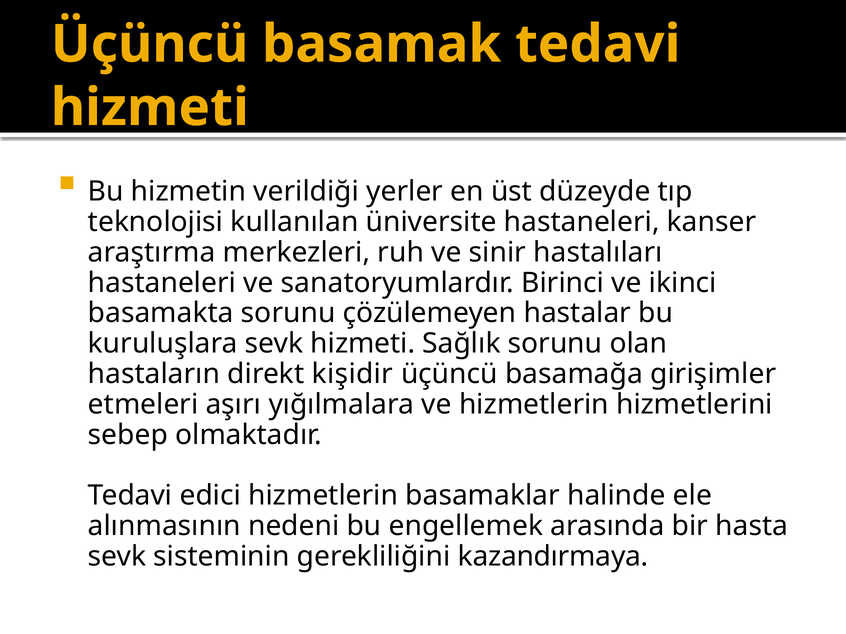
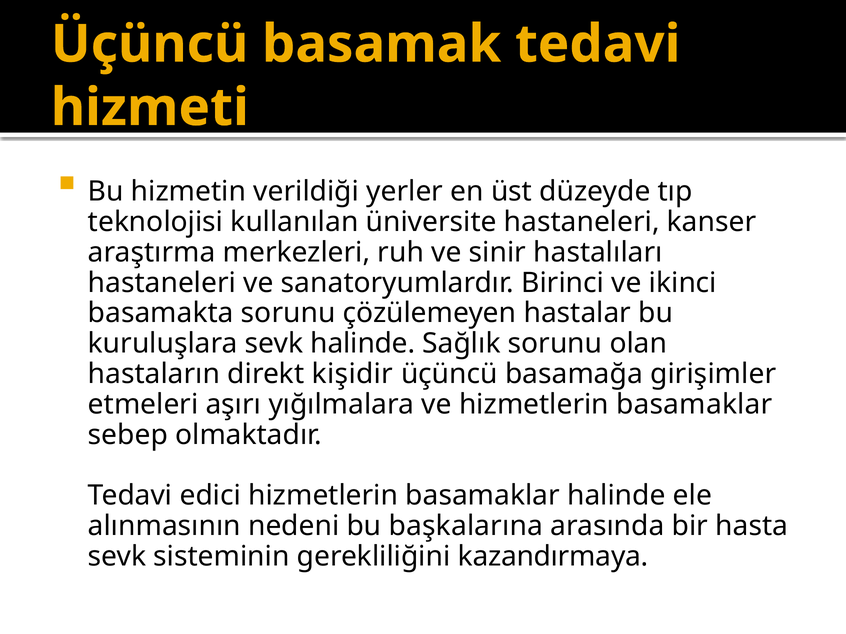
sevk hizmeti: hizmeti -> halinde
ve hizmetlerin hizmetlerini: hizmetlerini -> basamaklar
engellemek: engellemek -> başkalarına
